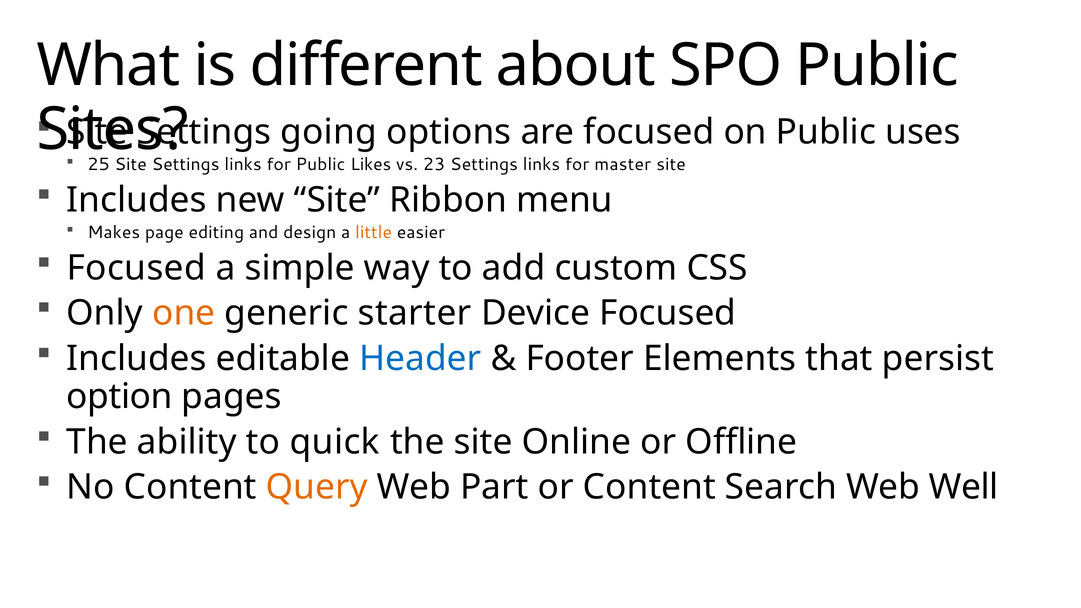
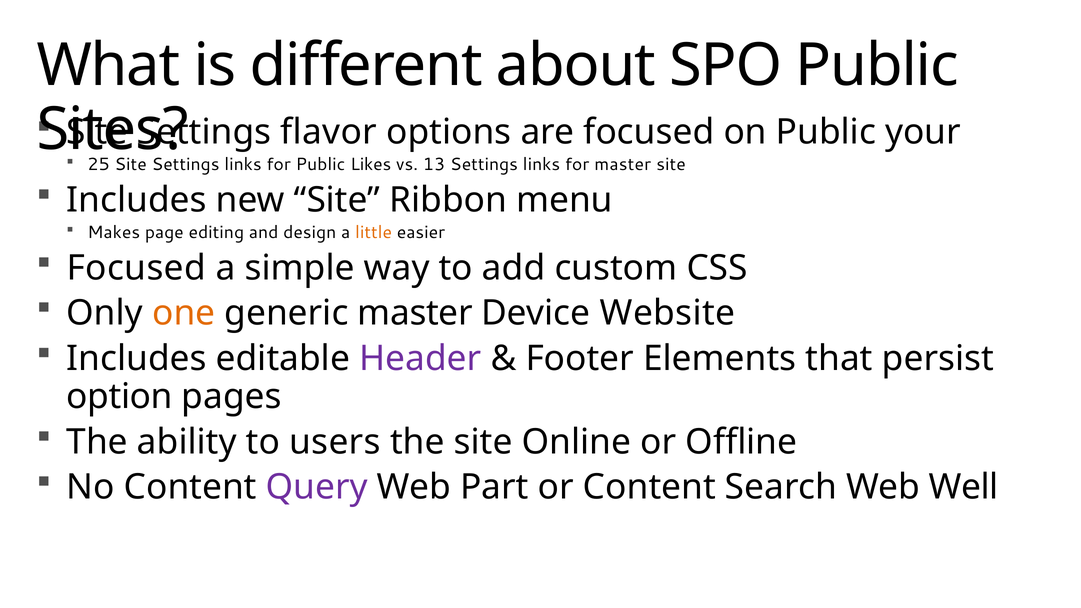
going: going -> flavor
uses: uses -> your
23: 23 -> 13
generic starter: starter -> master
Device Focused: Focused -> Website
Header colour: blue -> purple
quick: quick -> users
Query colour: orange -> purple
